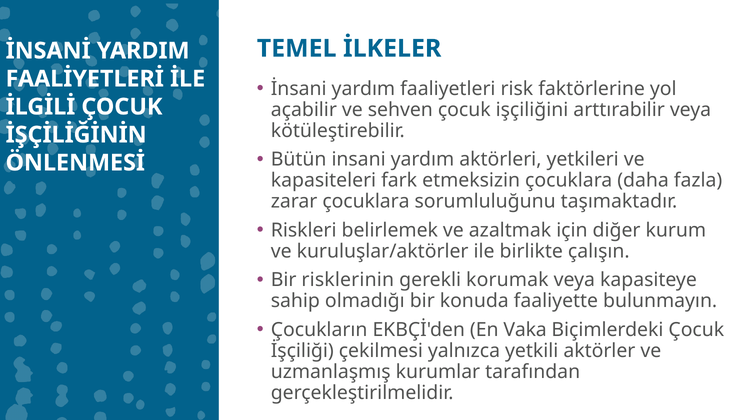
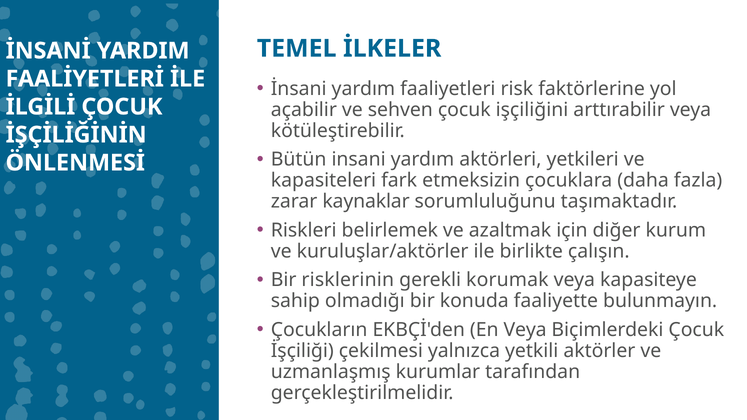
zarar çocuklara: çocuklara -> kaynaklar
En Vaka: Vaka -> Veya
